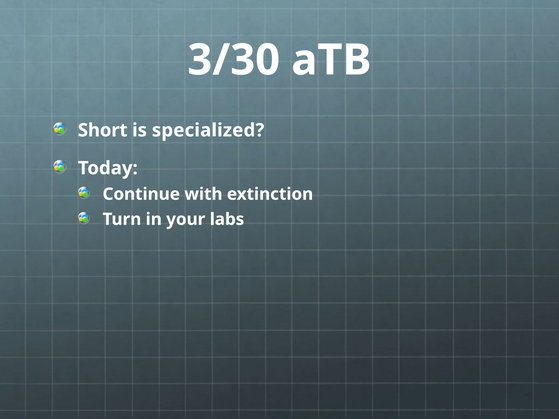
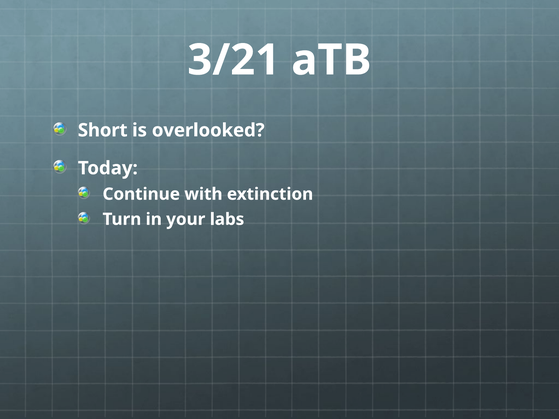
3/30: 3/30 -> 3/21
specialized: specialized -> overlooked
